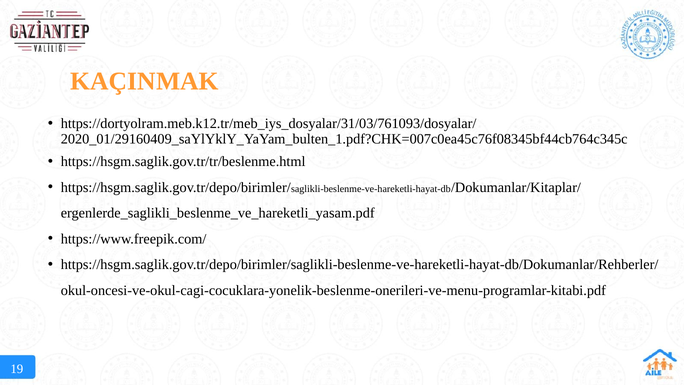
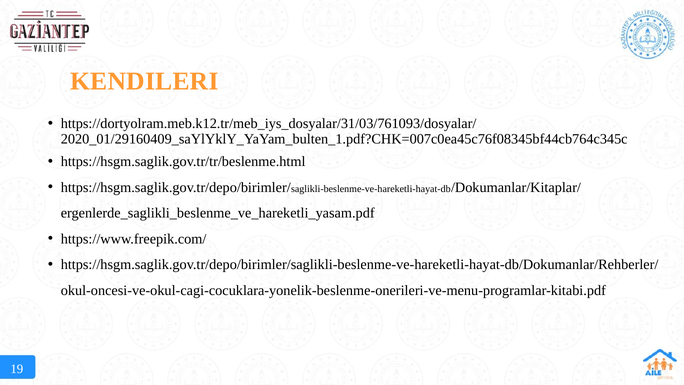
KAÇINMAK: KAÇINMAK -> KENDILERI
